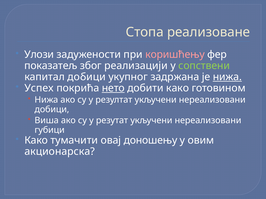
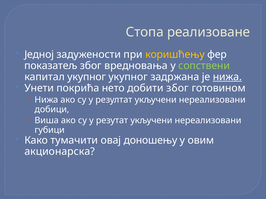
Улози: Улози -> Једној
коришћењу colour: pink -> yellow
реализацији: реализацији -> вредновања
капитал добици: добици -> укупног
Успех: Успех -> Унети
нето underline: present -> none
добити како: како -> због
